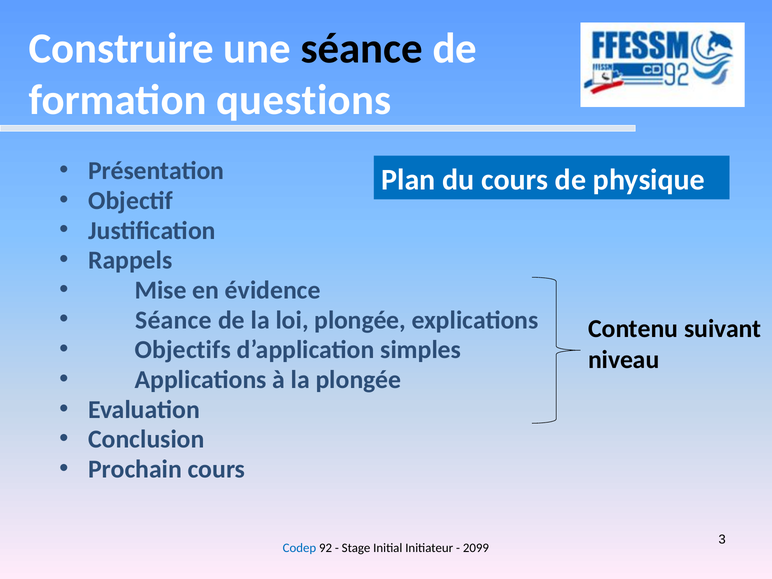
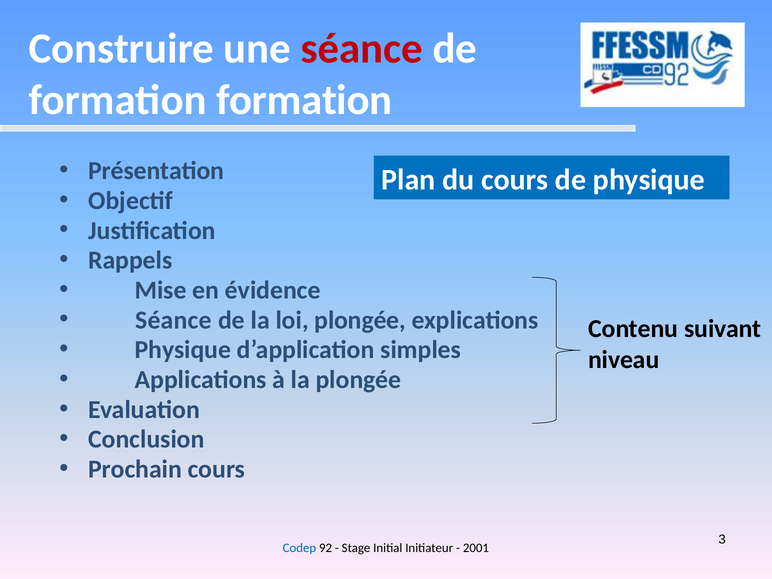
séance at (362, 48) colour: black -> red
formation questions: questions -> formation
Objectifs at (183, 350): Objectifs -> Physique
2099: 2099 -> 2001
